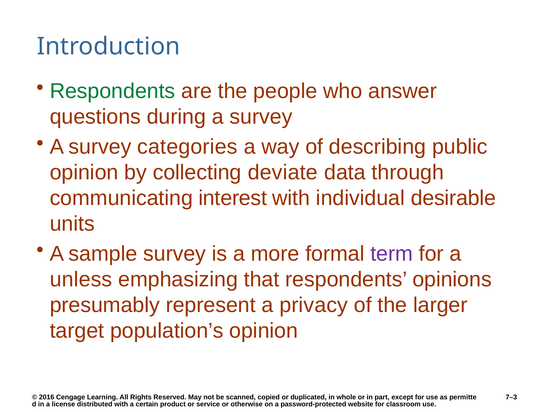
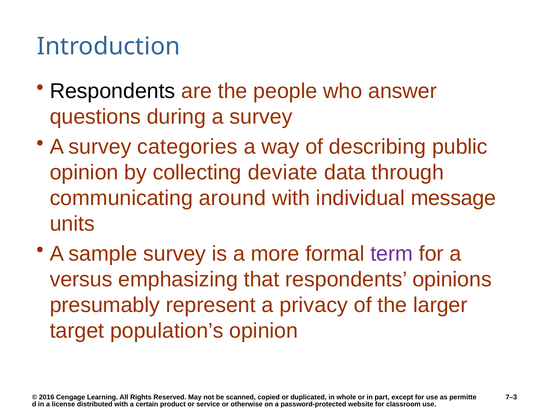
Respondents at (112, 91) colour: green -> black
interest: interest -> around
desirable: desirable -> message
unless: unless -> versus
